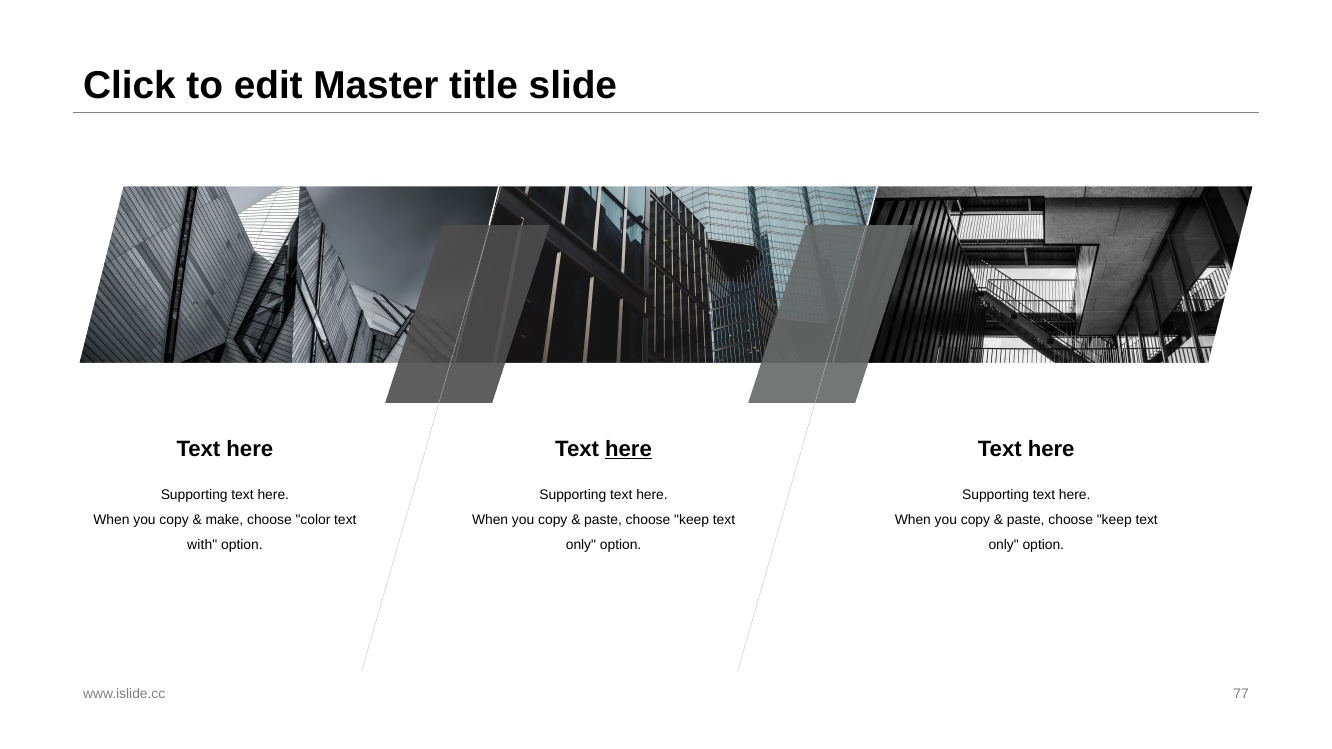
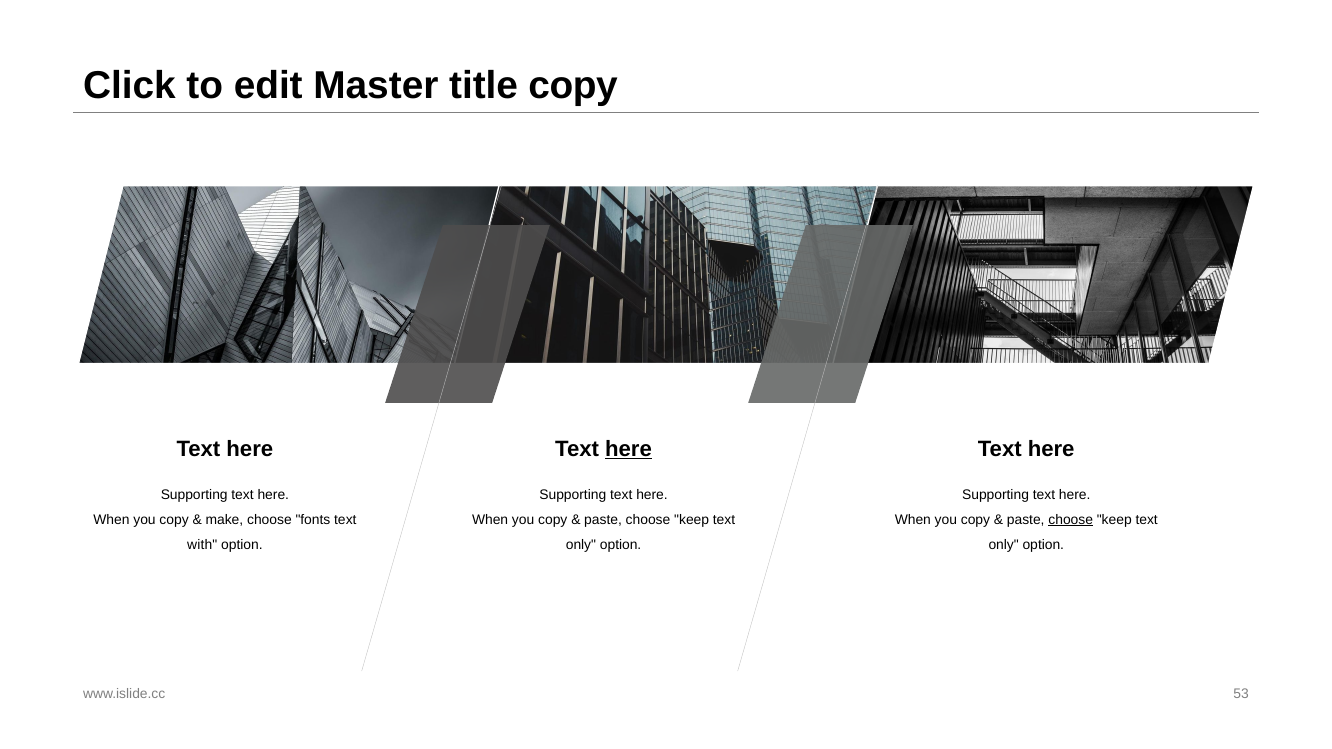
title slide: slide -> copy
color: color -> fonts
choose at (1071, 520) underline: none -> present
77: 77 -> 53
